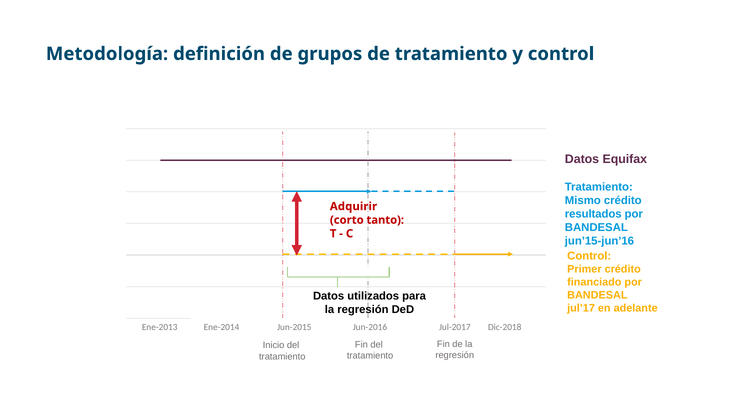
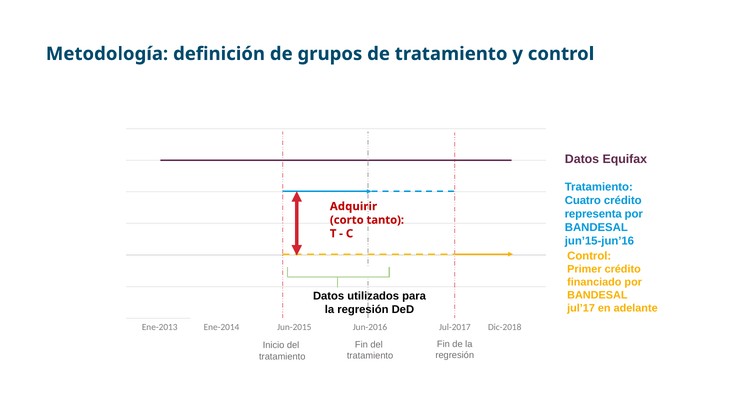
Mismo: Mismo -> Cuatro
resultados: resultados -> representa
